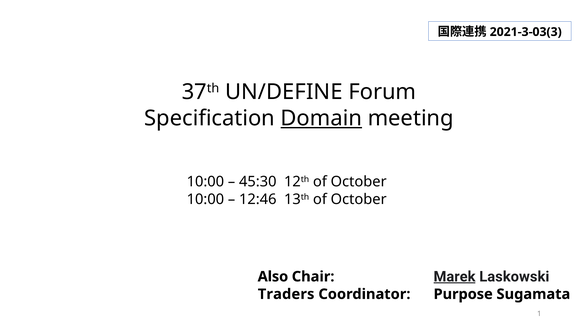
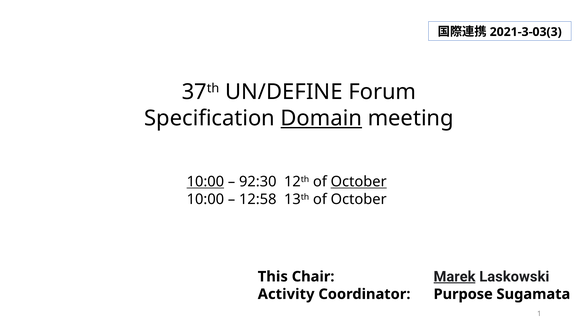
10:00 at (205, 182) underline: none -> present
45:30: 45:30 -> 92:30
October at (359, 182) underline: none -> present
12:46: 12:46 -> 12:58
Also: Also -> This
Traders: Traders -> Activity
